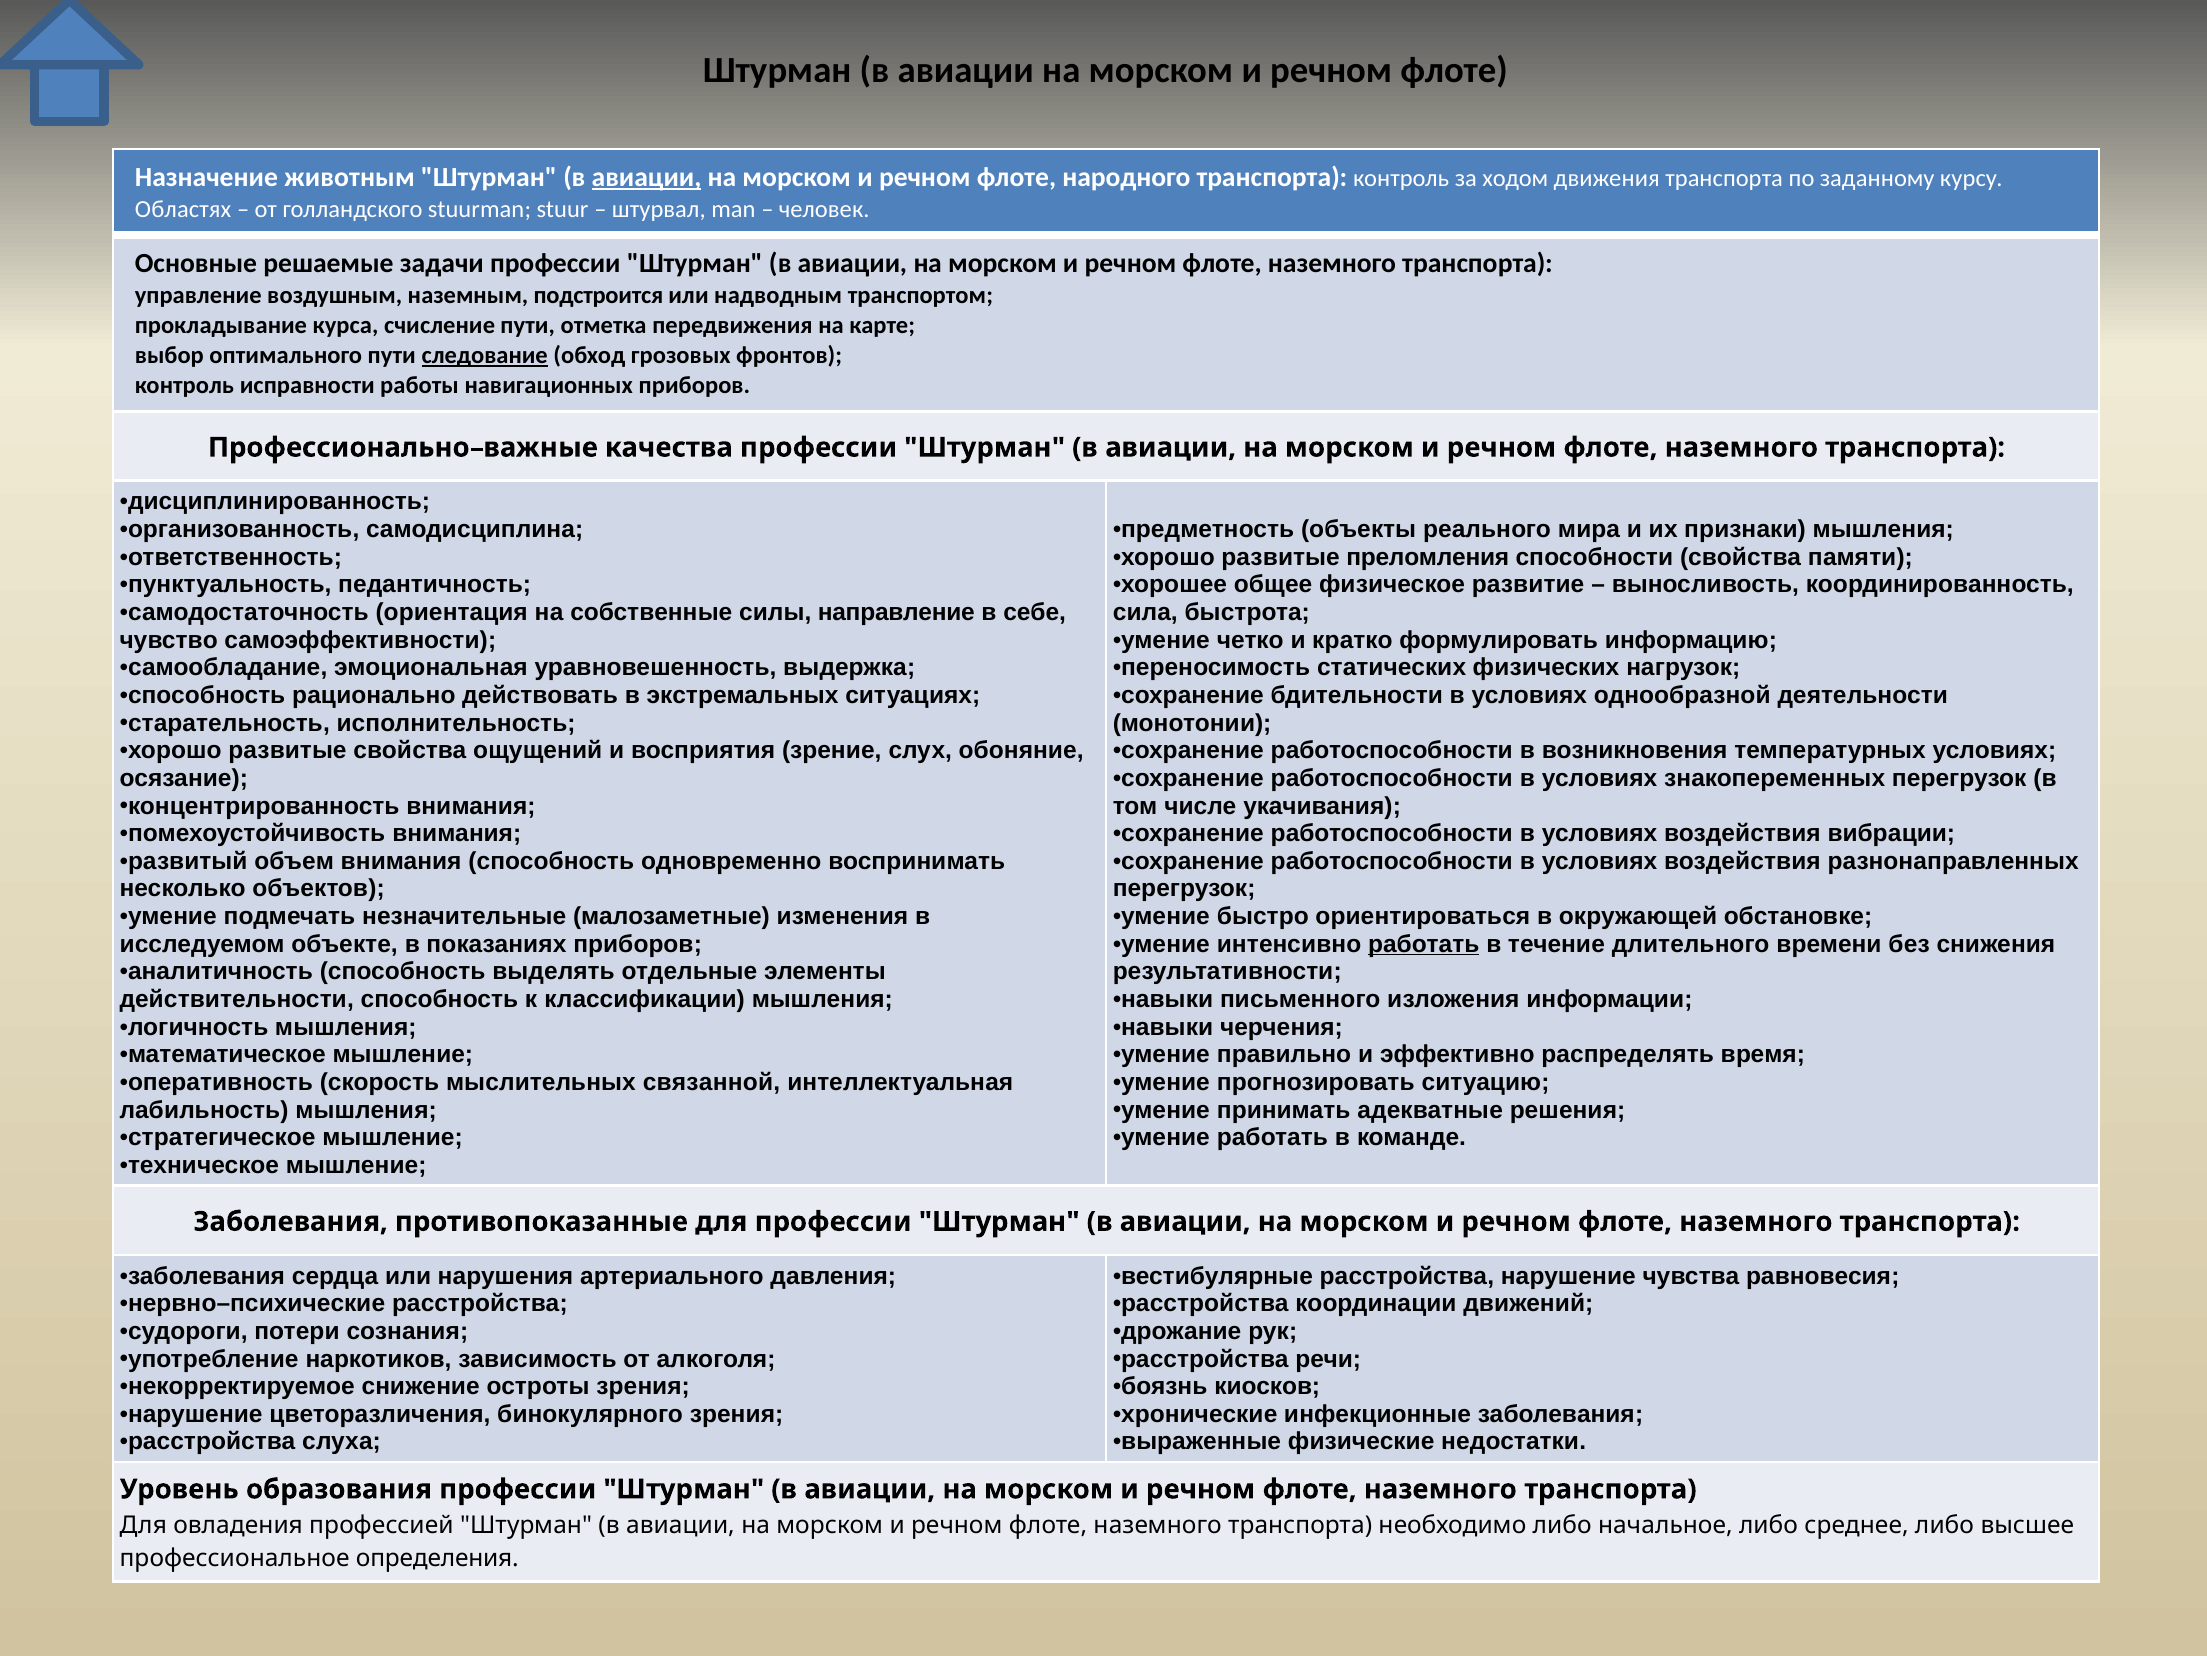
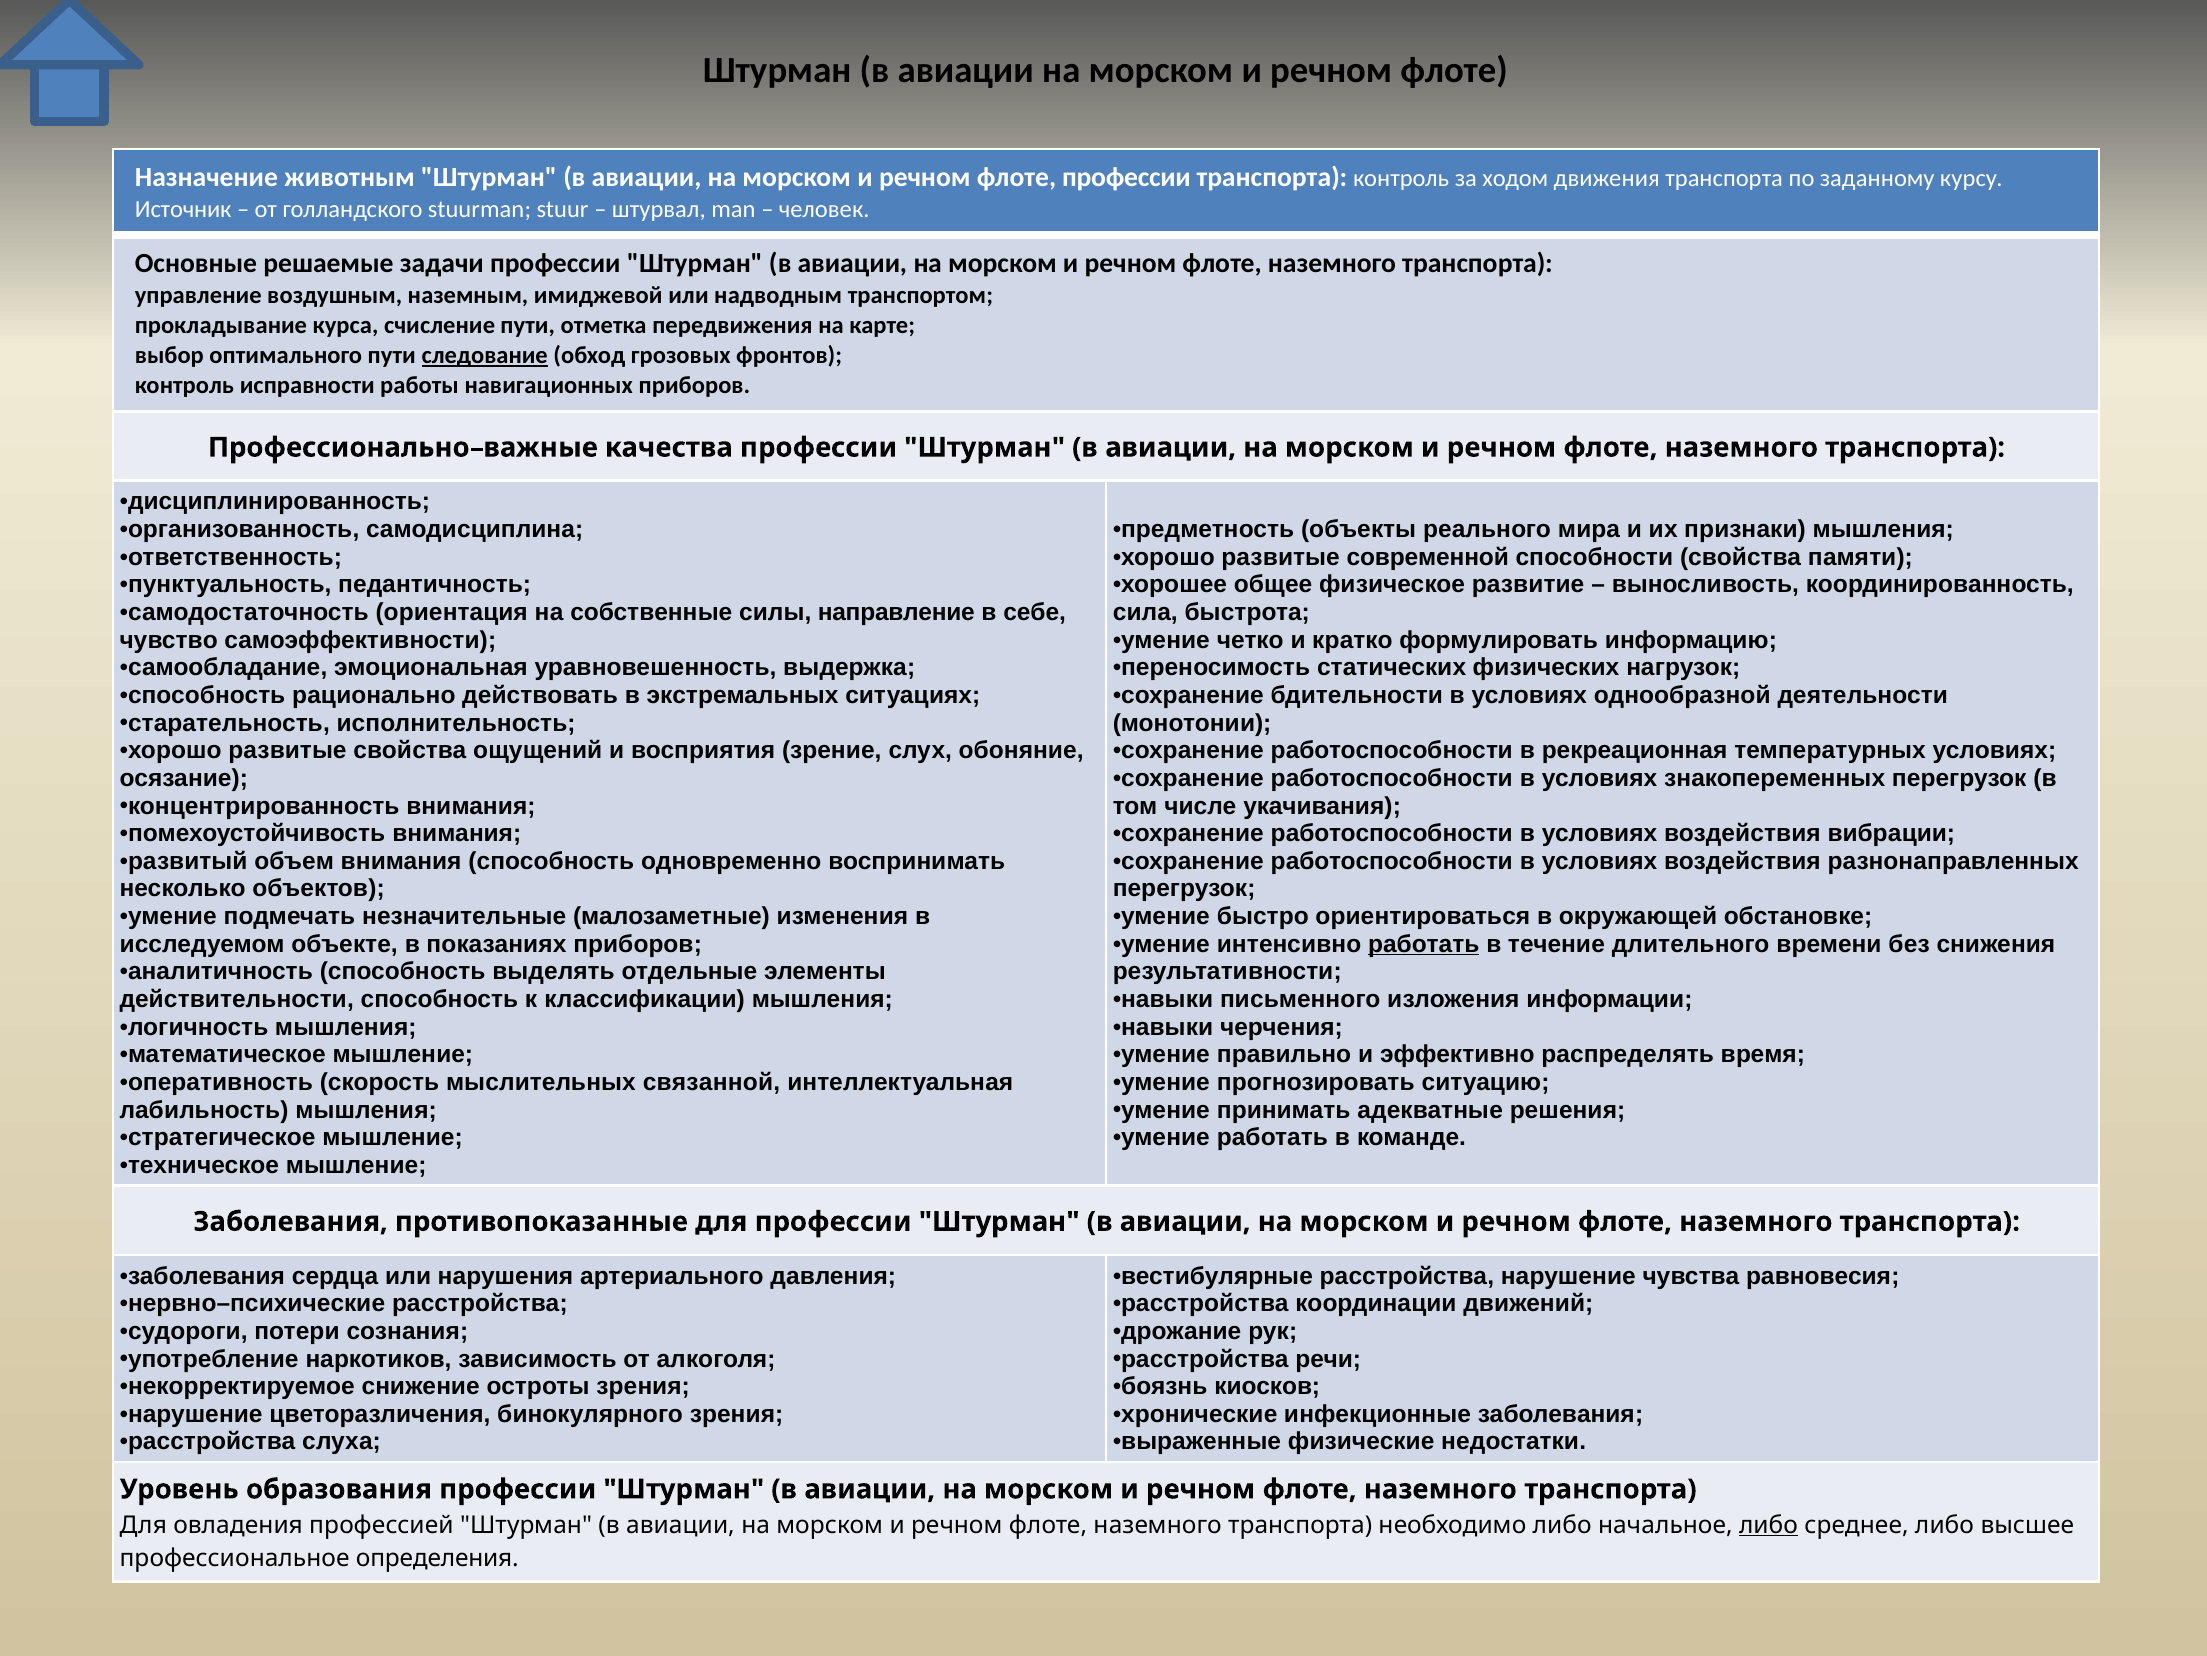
авиации at (647, 177) underline: present -> none
флоте народного: народного -> профессии
Областях: Областях -> Источник
подстроится: подстроится -> имиджевой
преломления: преломления -> современной
возникновения: возникновения -> рекреационная
либо at (1769, 1524) underline: none -> present
